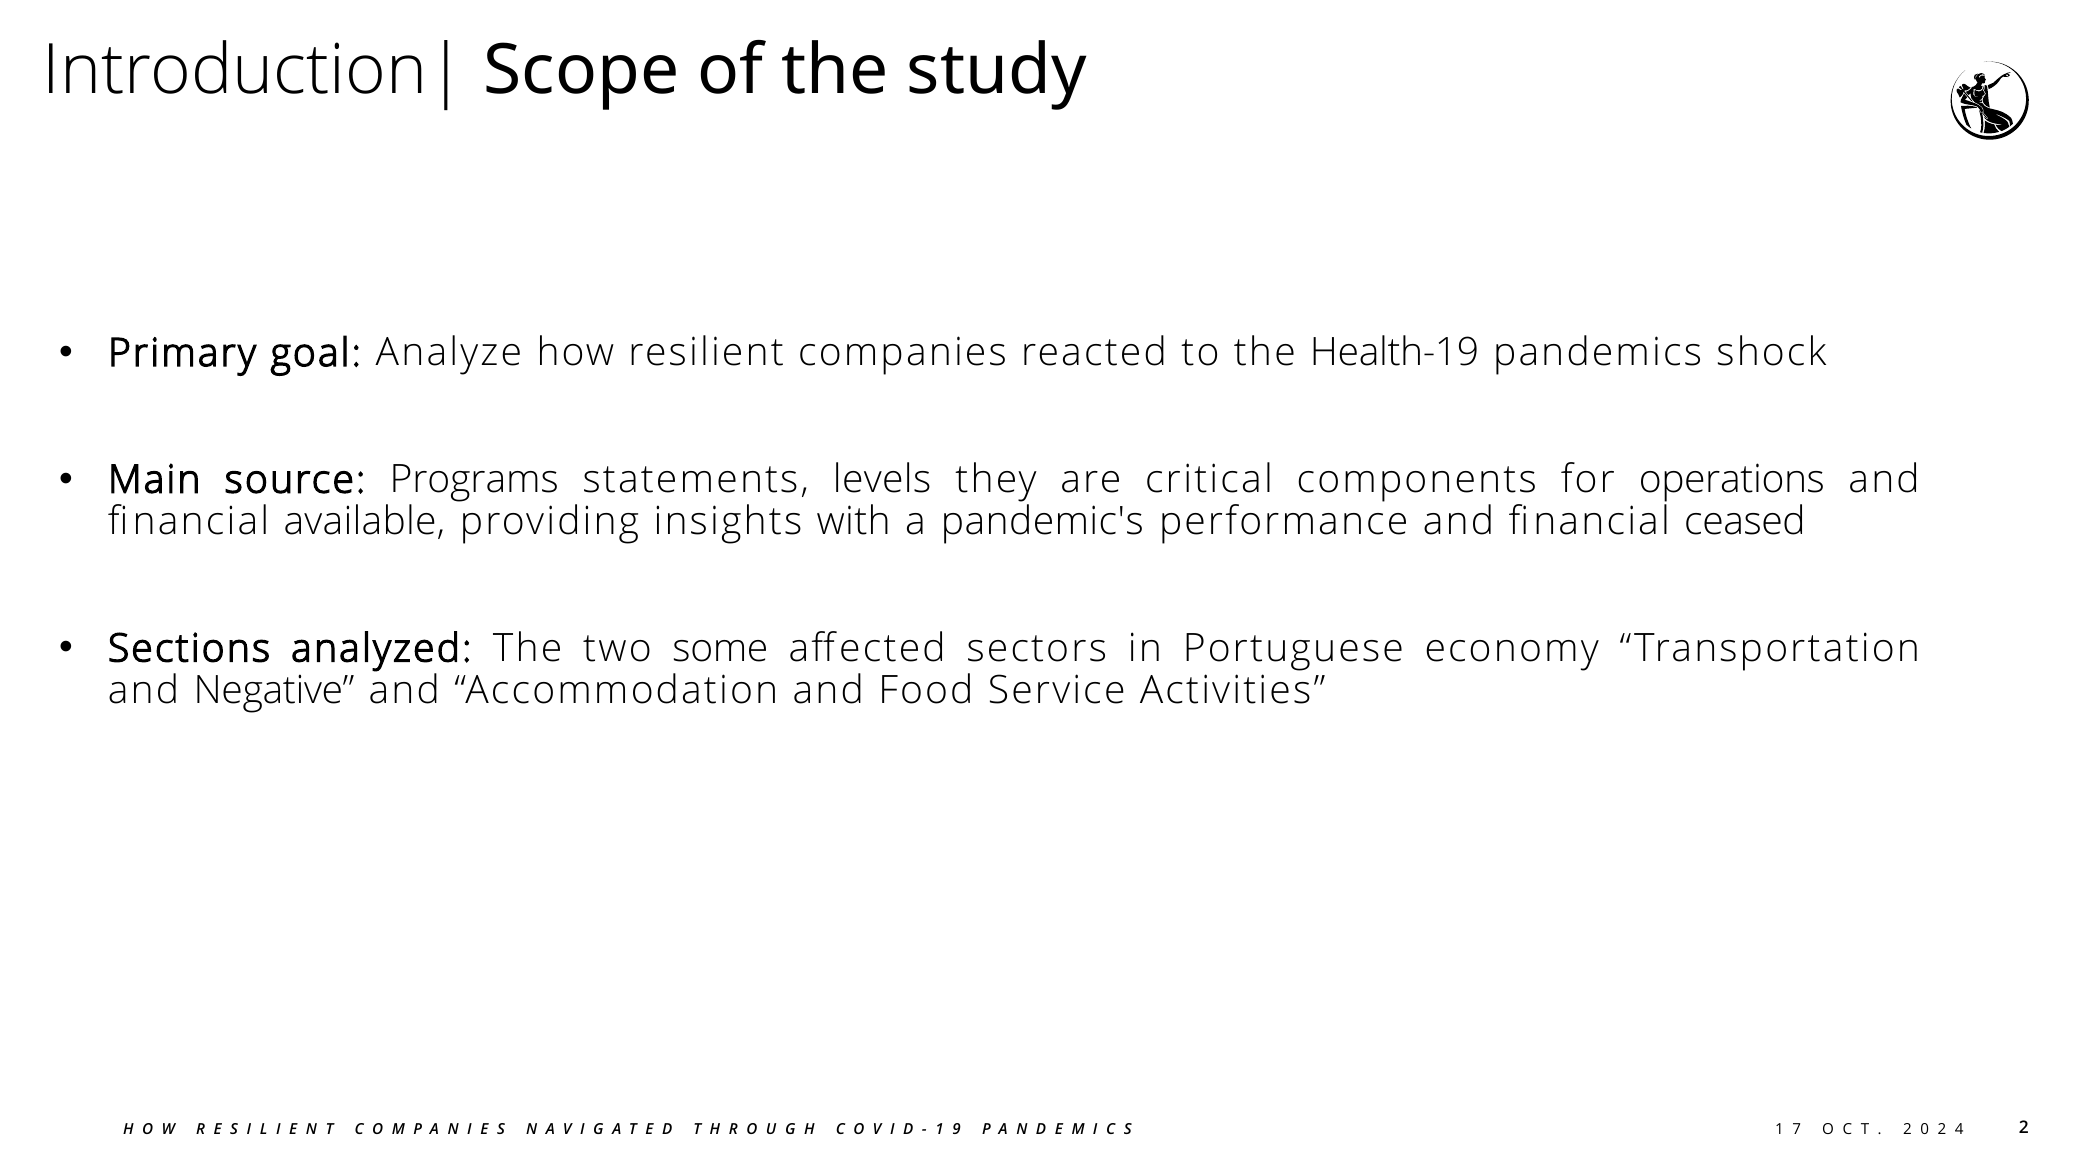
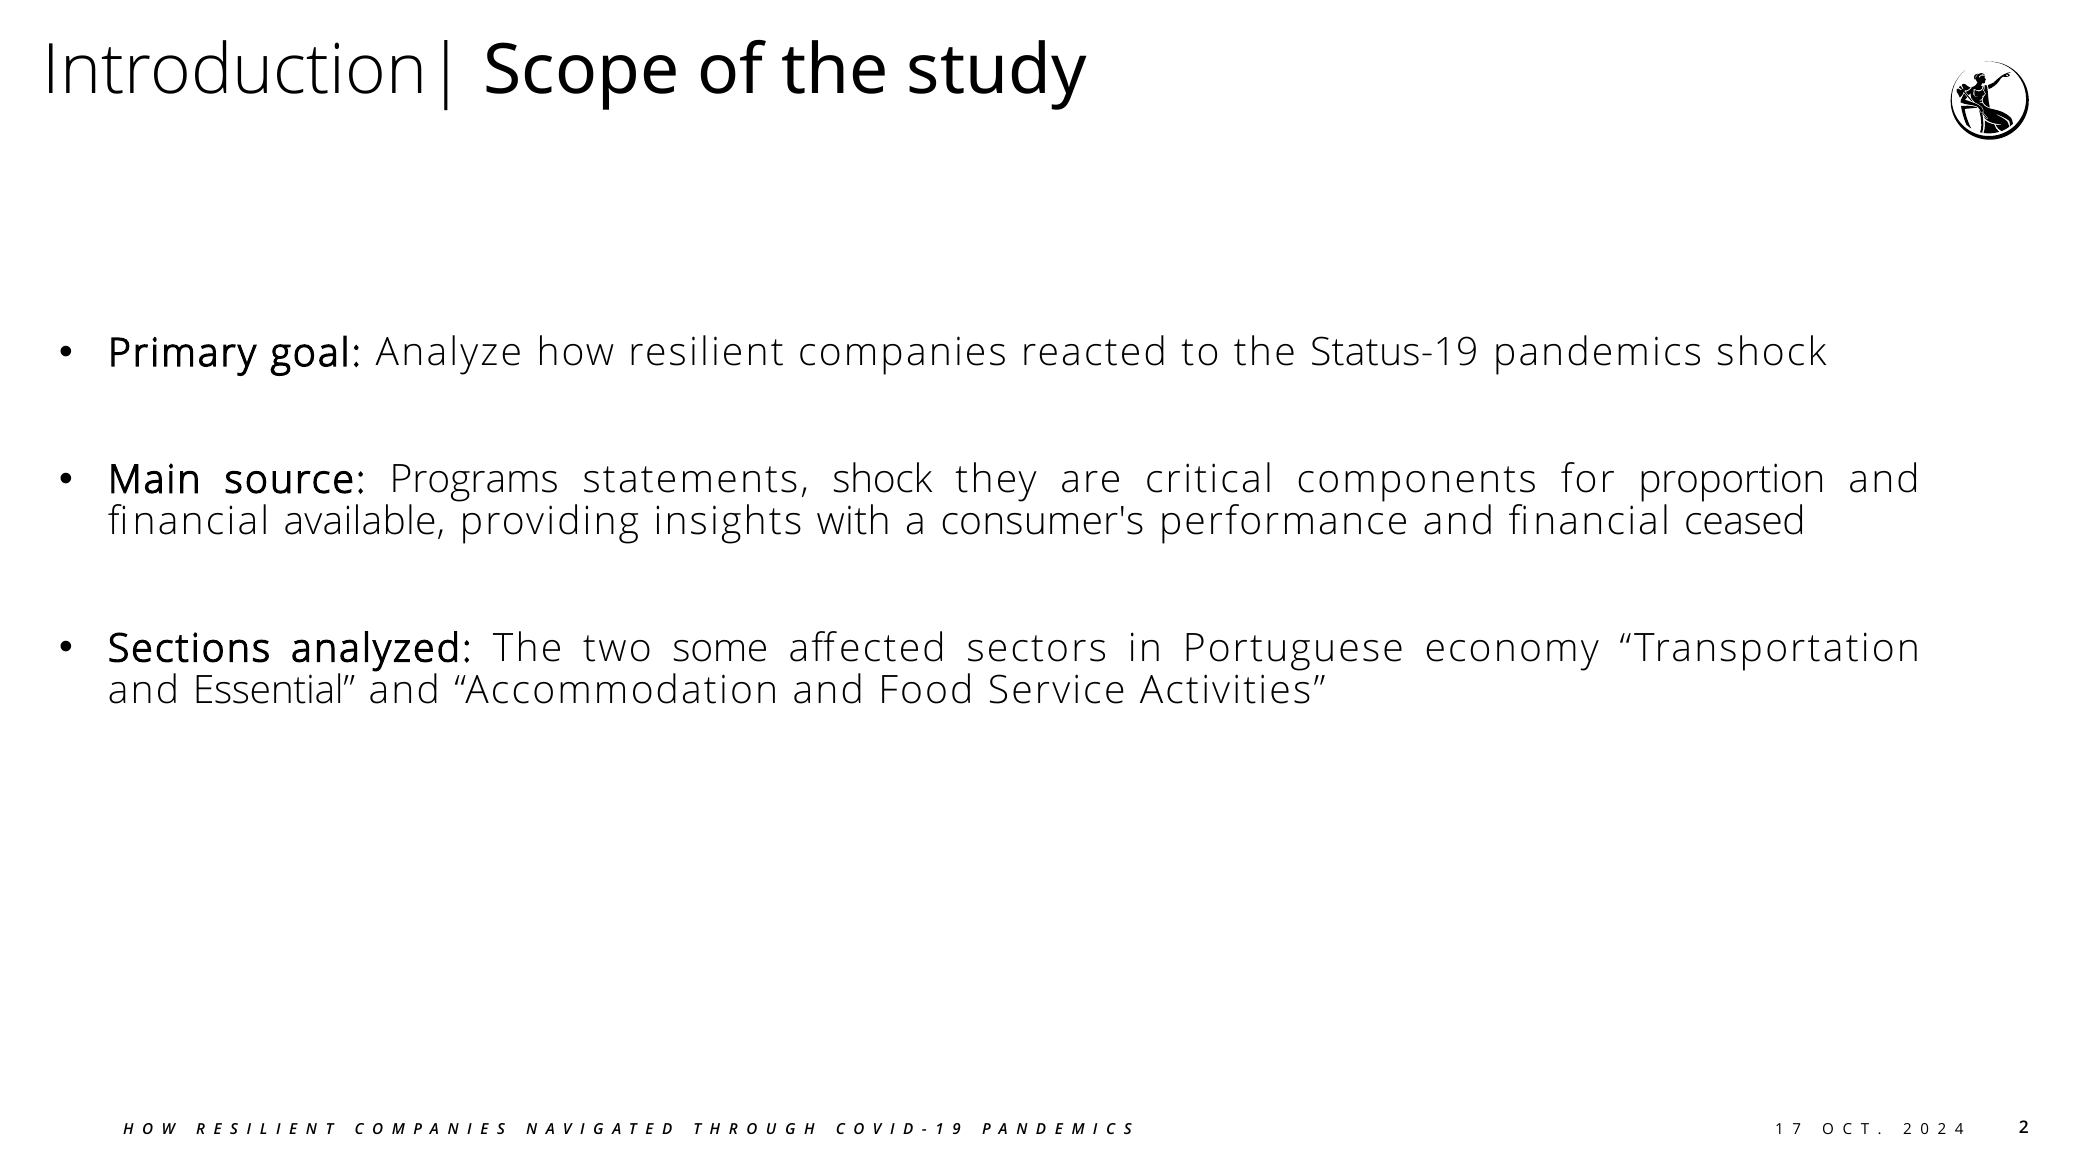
Health-19: Health-19 -> Status-19
statements levels: levels -> shock
operations: operations -> proportion
pandemic's: pandemic's -> consumer's
Negative: Negative -> Essential
